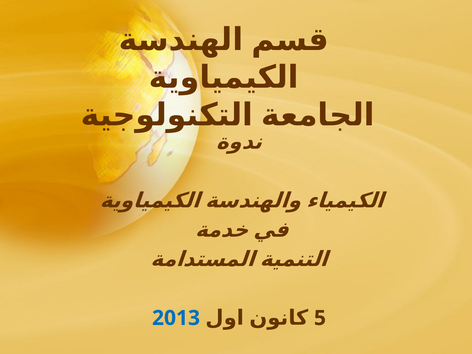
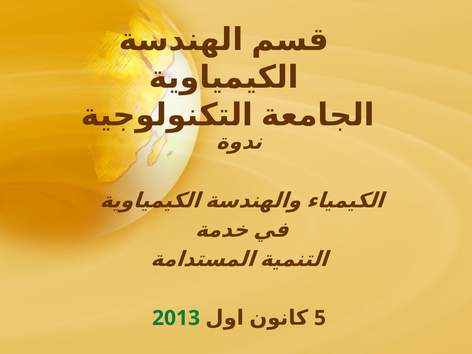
2013 colour: blue -> green
